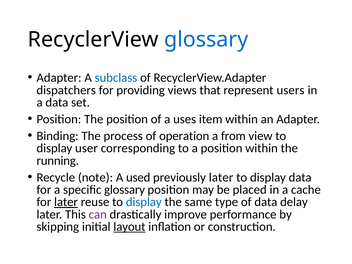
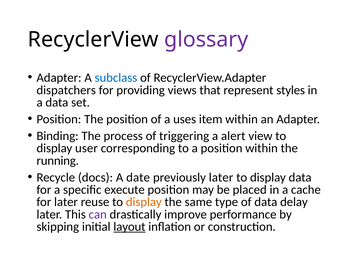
glossary at (206, 39) colour: blue -> purple
users: users -> styles
operation: operation -> triggering
from: from -> alert
note: note -> docs
used: used -> date
specific glossary: glossary -> execute
later at (66, 202) underline: present -> none
display at (144, 202) colour: blue -> orange
